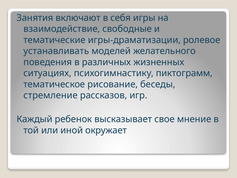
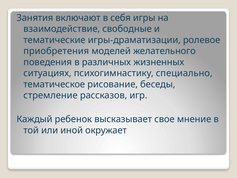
устанавливать: устанавливать -> приобретения
пиктограмм: пиктограмм -> специально
